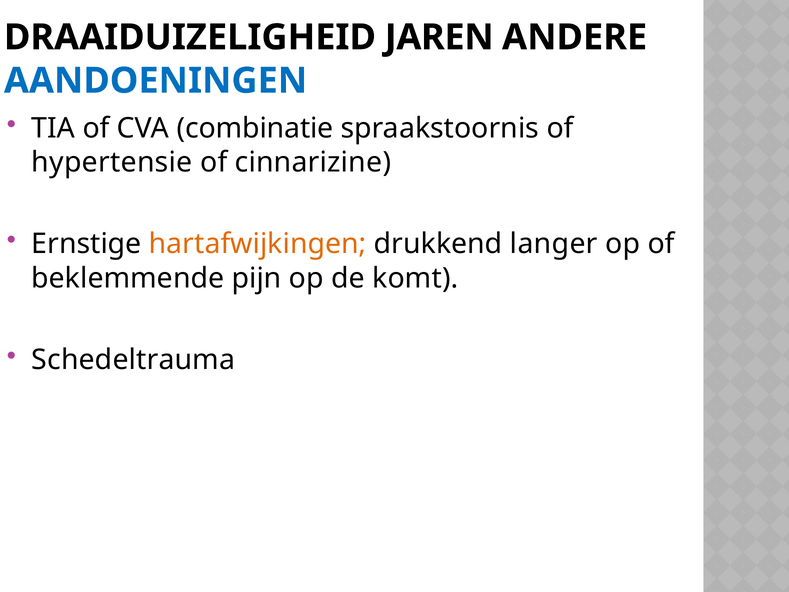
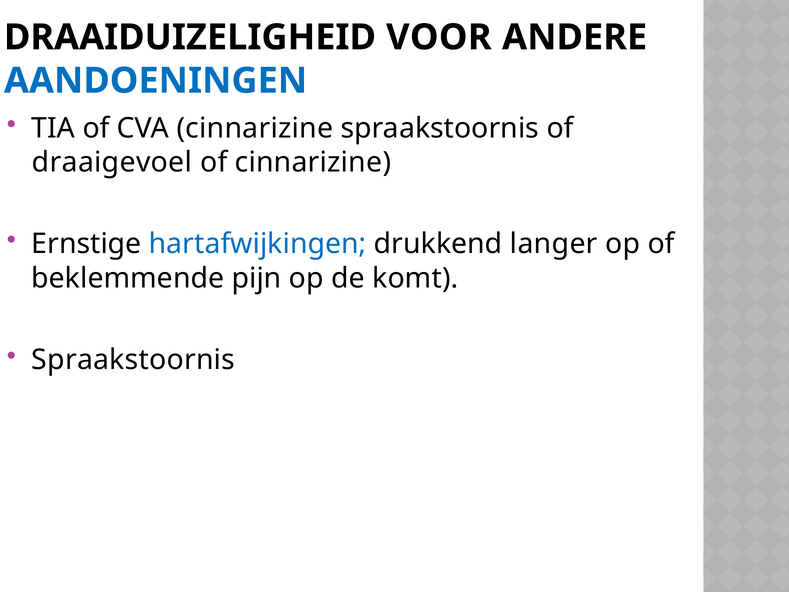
JAREN: JAREN -> VOOR
CVA combinatie: combinatie -> cinnarizine
hypertensie: hypertensie -> draaigevoel
hartafwijkingen colour: orange -> blue
Schedeltrauma at (133, 360): Schedeltrauma -> Spraakstoornis
